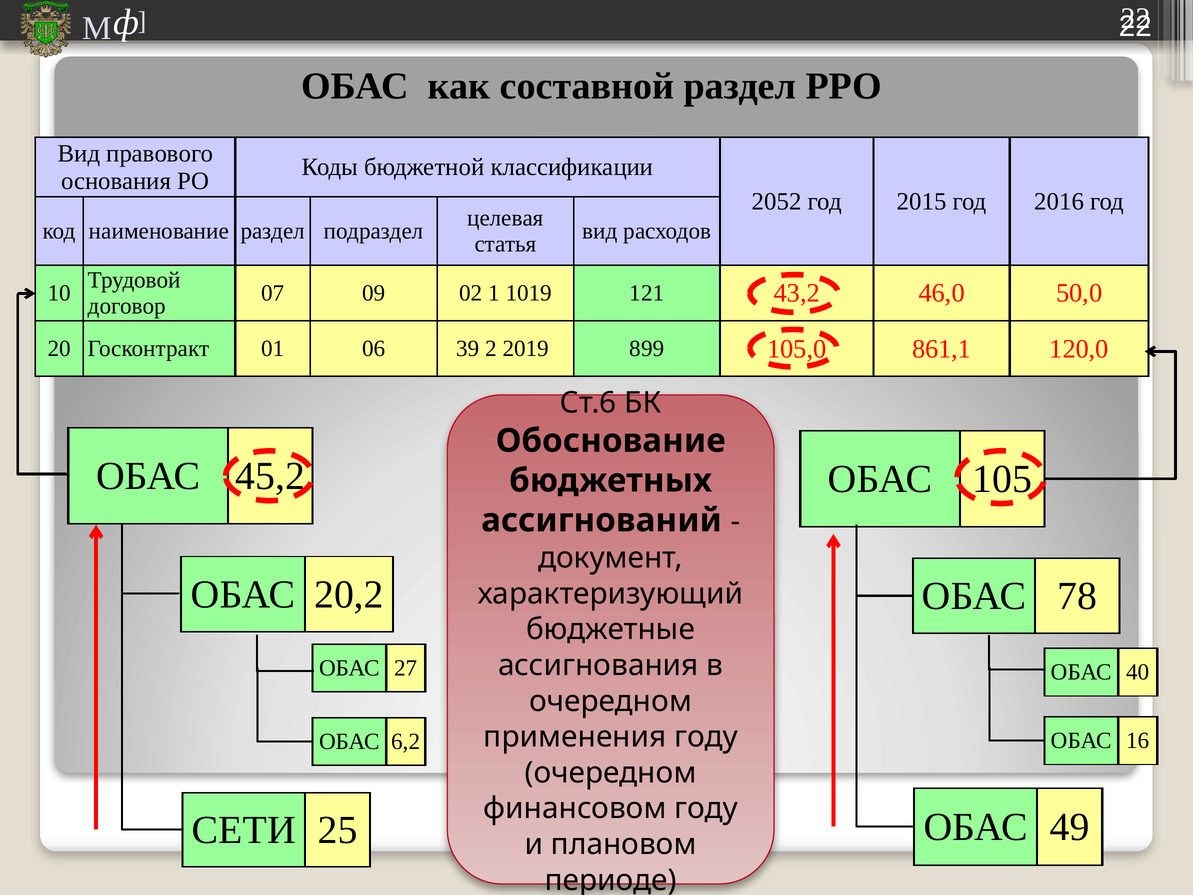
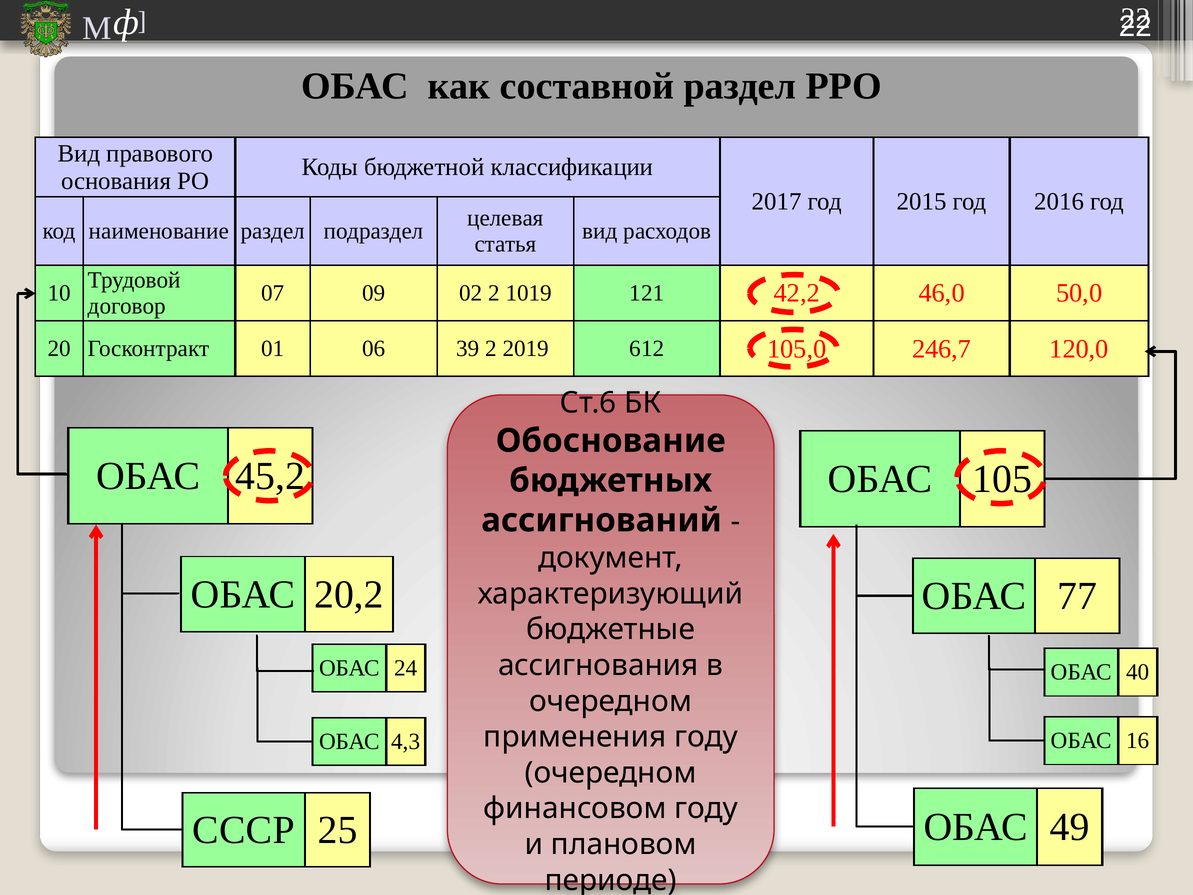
2052: 2052 -> 2017
02 1: 1 -> 2
43,2: 43,2 -> 42,2
899: 899 -> 612
861,1: 861,1 -> 246,7
78: 78 -> 77
27: 27 -> 24
6,2: 6,2 -> 4,3
СЕТИ: СЕТИ -> СССР
